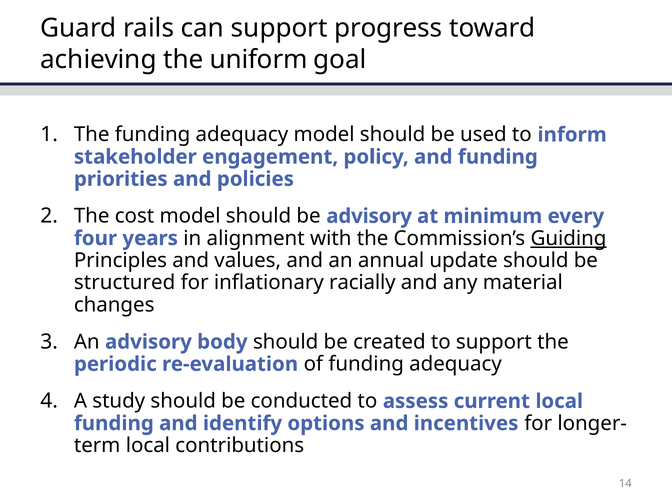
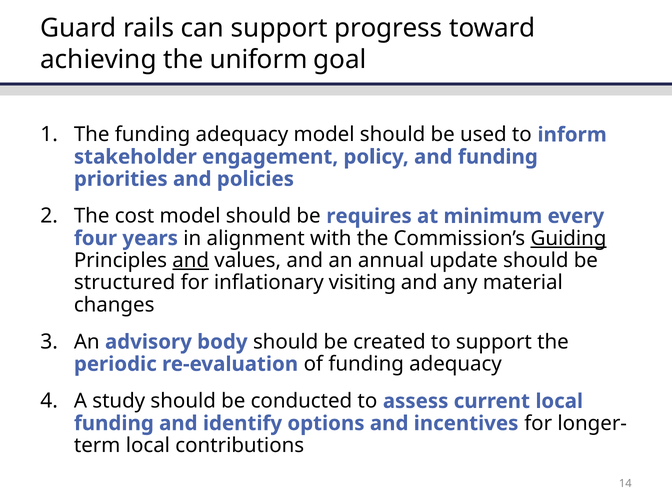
be advisory: advisory -> requires
and at (191, 260) underline: none -> present
racially: racially -> visiting
